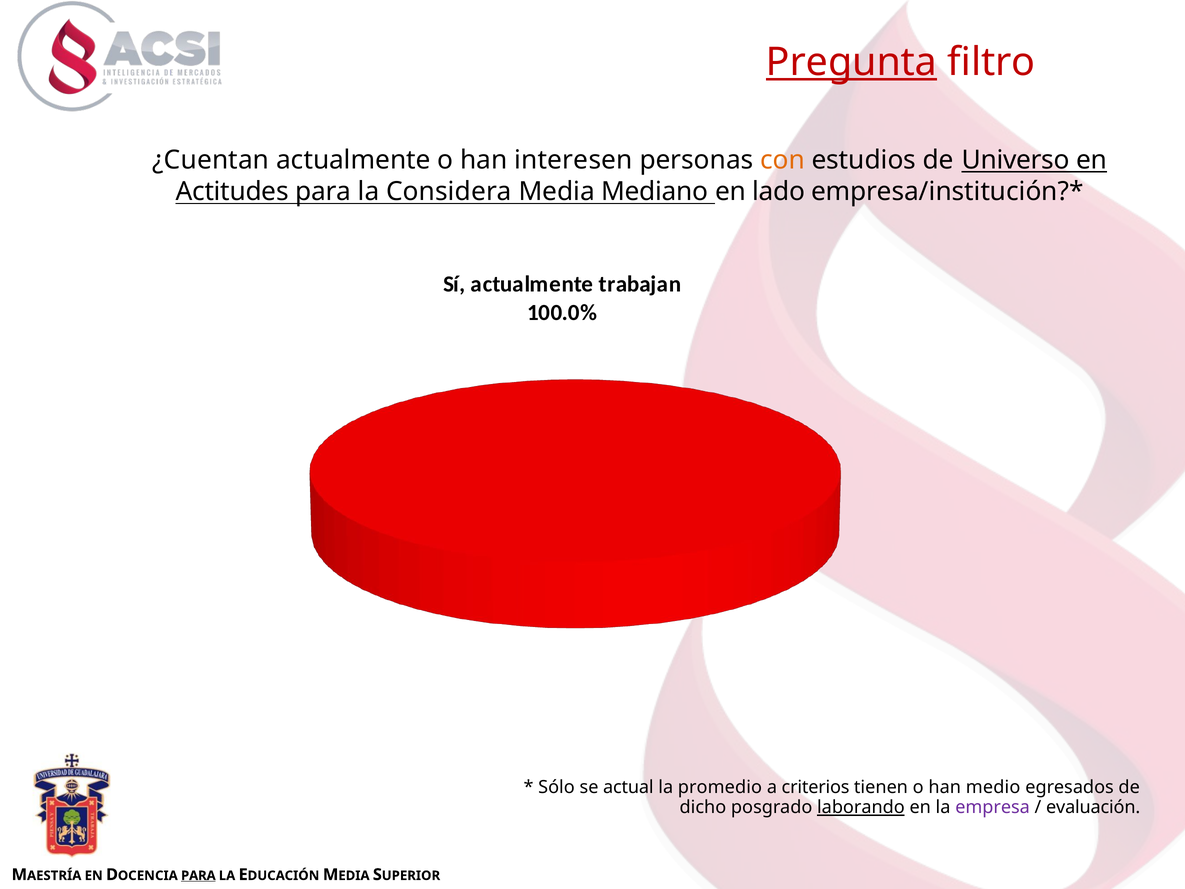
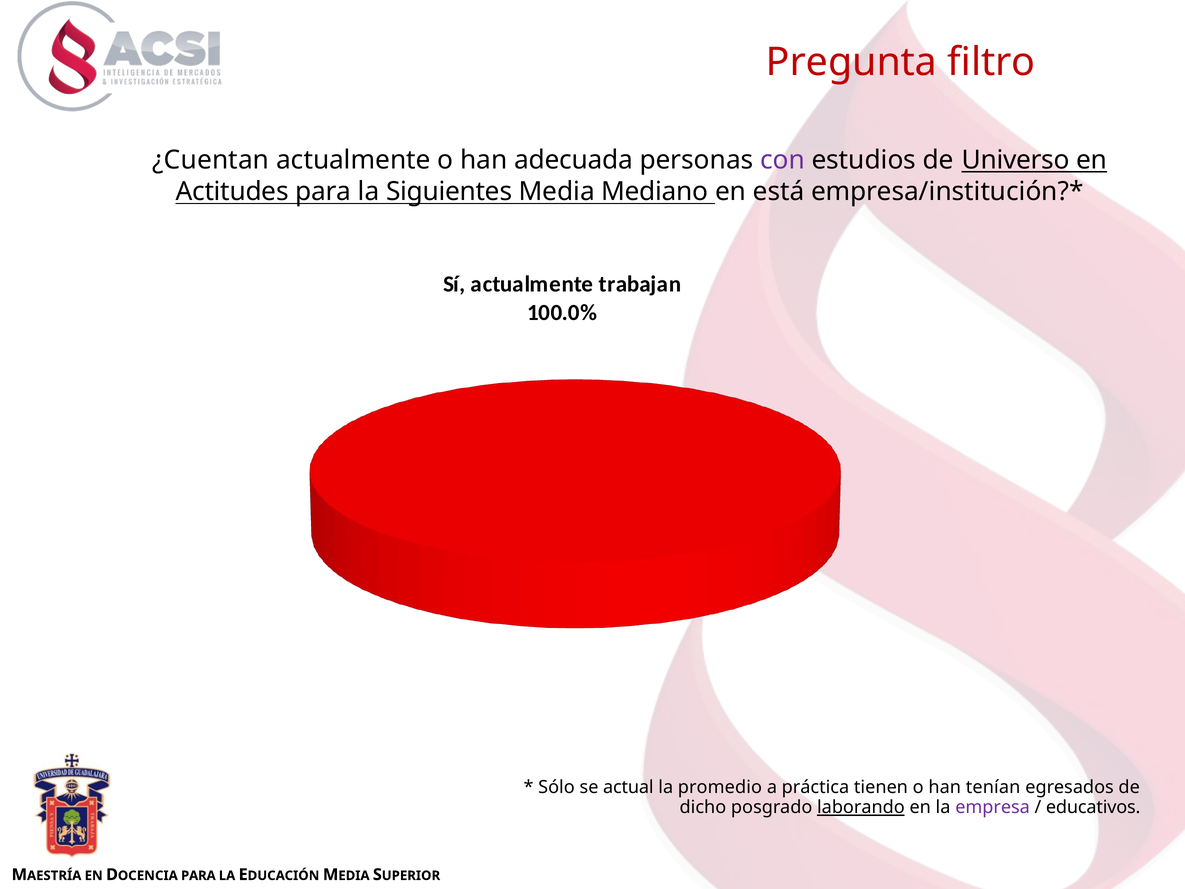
Pregunta underline: present -> none
interesen: interesen -> adecuada
con colour: orange -> purple
Considera: Considera -> Siguientes
lado: lado -> está
criterios: criterios -> práctica
medio: medio -> tenían
evaluación: evaluación -> educativos
PARA at (198, 875) underline: present -> none
